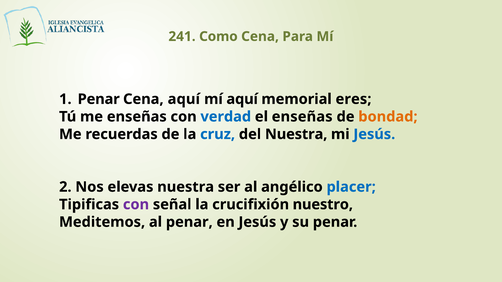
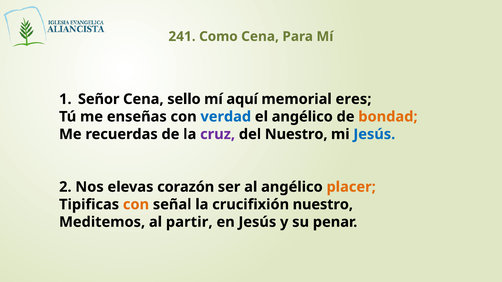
Penar at (99, 99): Penar -> Señor
Cena aquí: aquí -> sello
el enseñas: enseñas -> angélico
cruz colour: blue -> purple
del Nuestra: Nuestra -> Nuestro
elevas nuestra: nuestra -> corazón
placer colour: blue -> orange
con at (136, 205) colour: purple -> orange
al penar: penar -> partir
